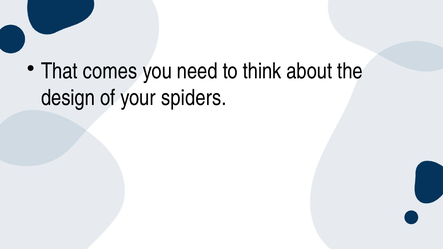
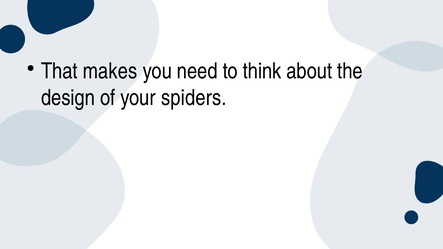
comes: comes -> makes
